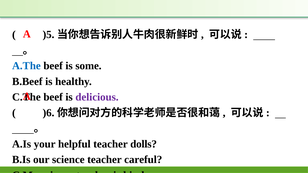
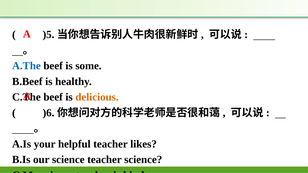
delicious colour: purple -> orange
dolls: dolls -> likes
teacher careful: careful -> science
